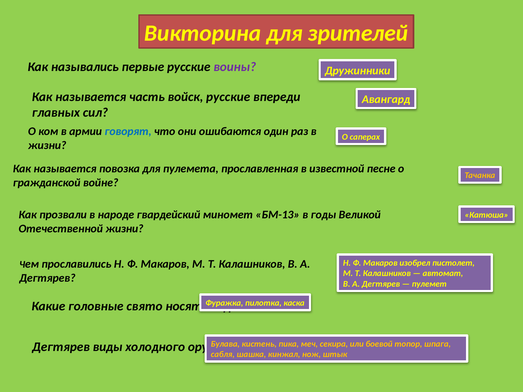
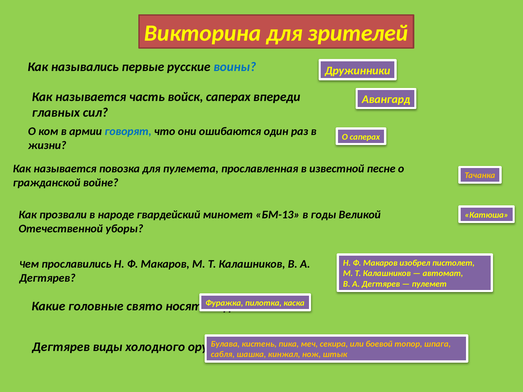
воины colour: purple -> blue
войск русские: русские -> саперах
Отечественной жизни: жизни -> уборы
